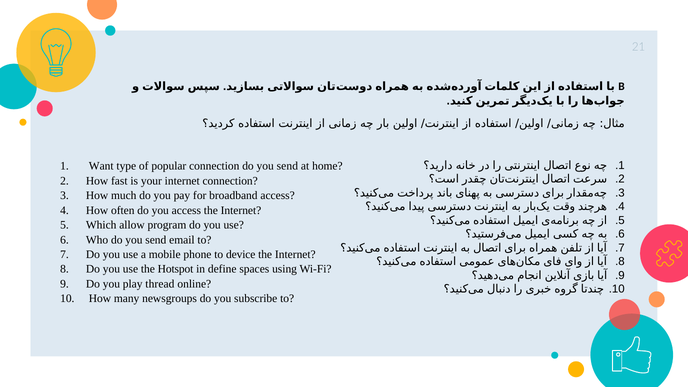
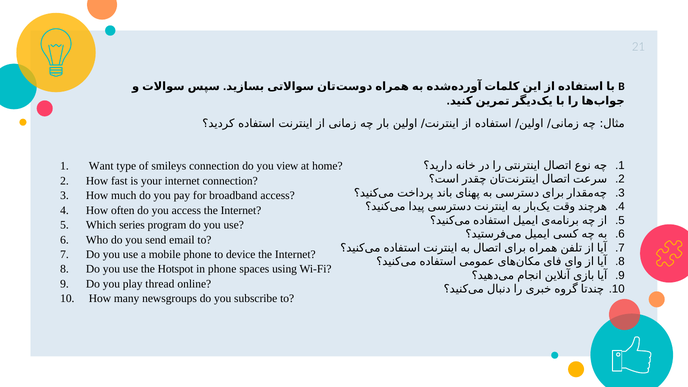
popular: popular -> smileys
connection do you send: send -> view
allow: allow -> series
in define: define -> phone
